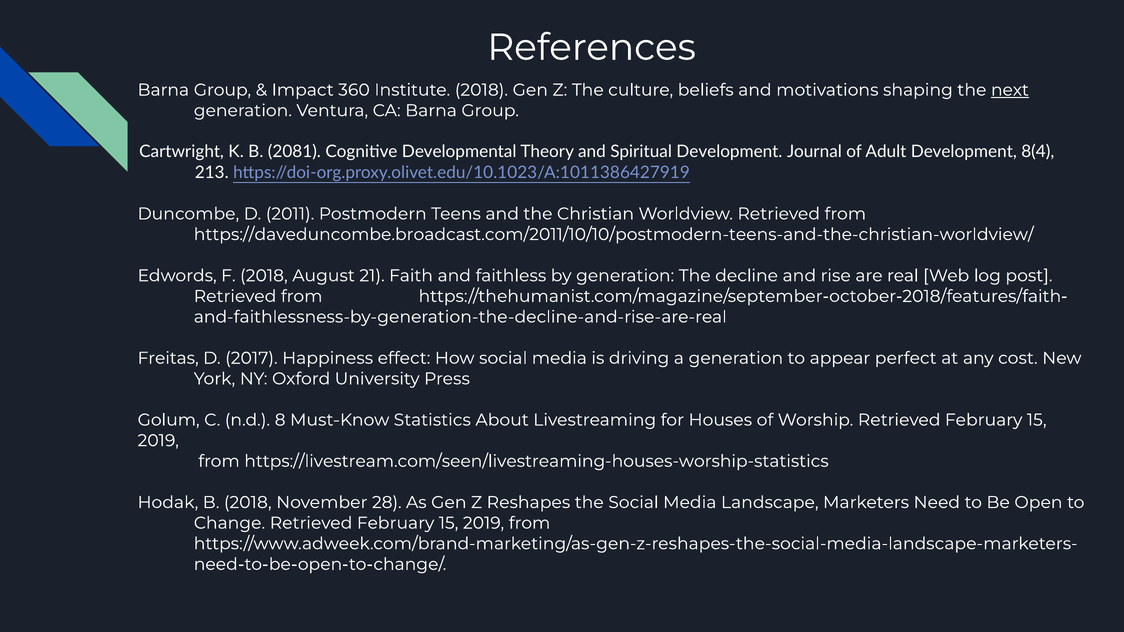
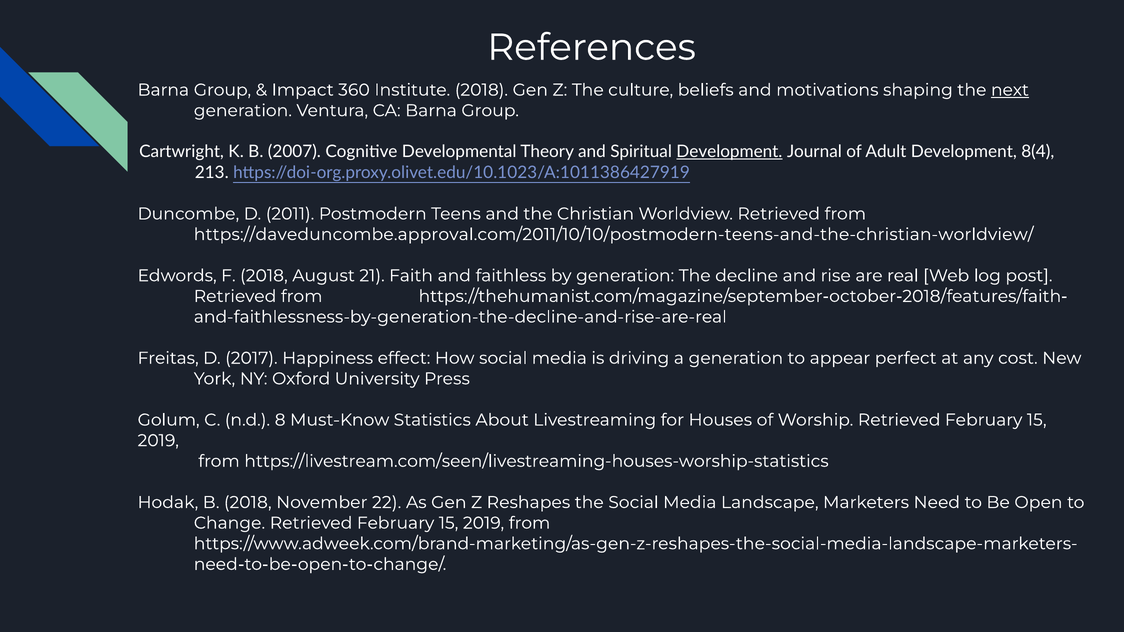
2081: 2081 -> 2007
Development at (729, 152) underline: none -> present
https://daveduncombe.broadcast.com/2011/10/10/postmodern-teens-and-the-christian-worldview/: https://daveduncombe.broadcast.com/2011/10/10/postmodern-teens-and-the-christian-worldview/ -> https://daveduncombe.approval.com/2011/10/10/postmodern-teens-and-the-christian-worldview/
28: 28 -> 22
